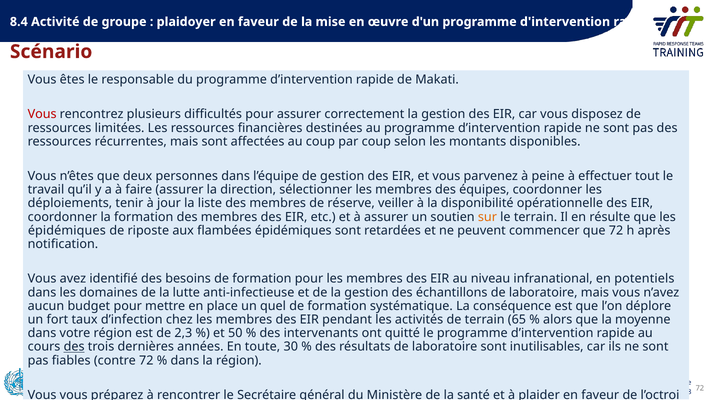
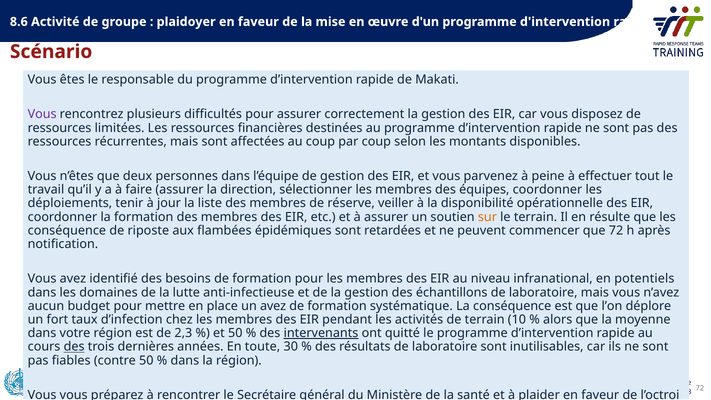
8.4: 8.4 -> 8.6
Vous at (42, 114) colour: red -> purple
épidémiques at (67, 230): épidémiques -> conséquence
un quel: quel -> avez
65: 65 -> 10
intervenants underline: none -> present
contre 72: 72 -> 50
